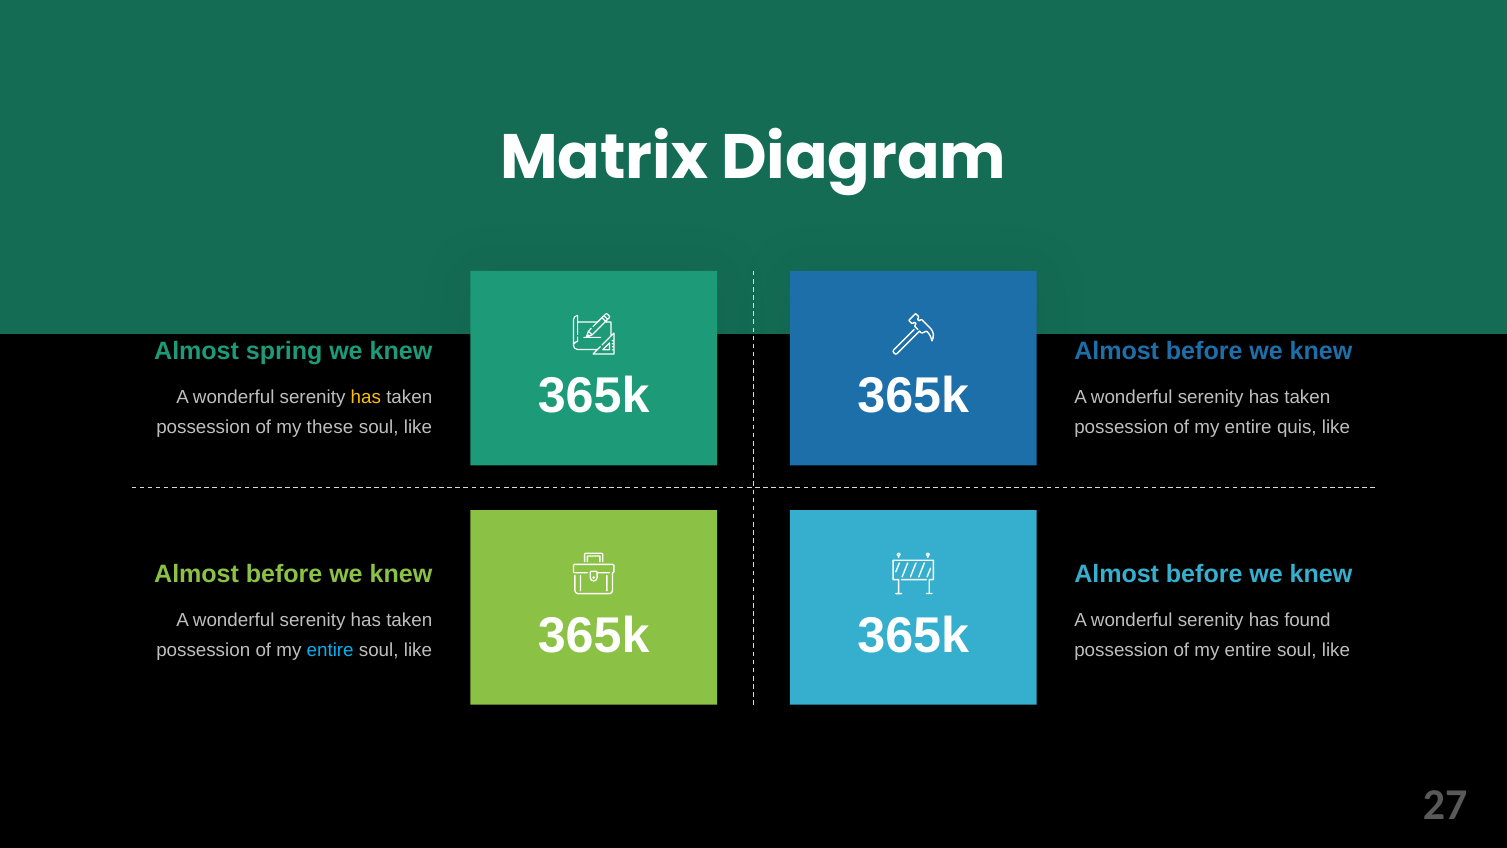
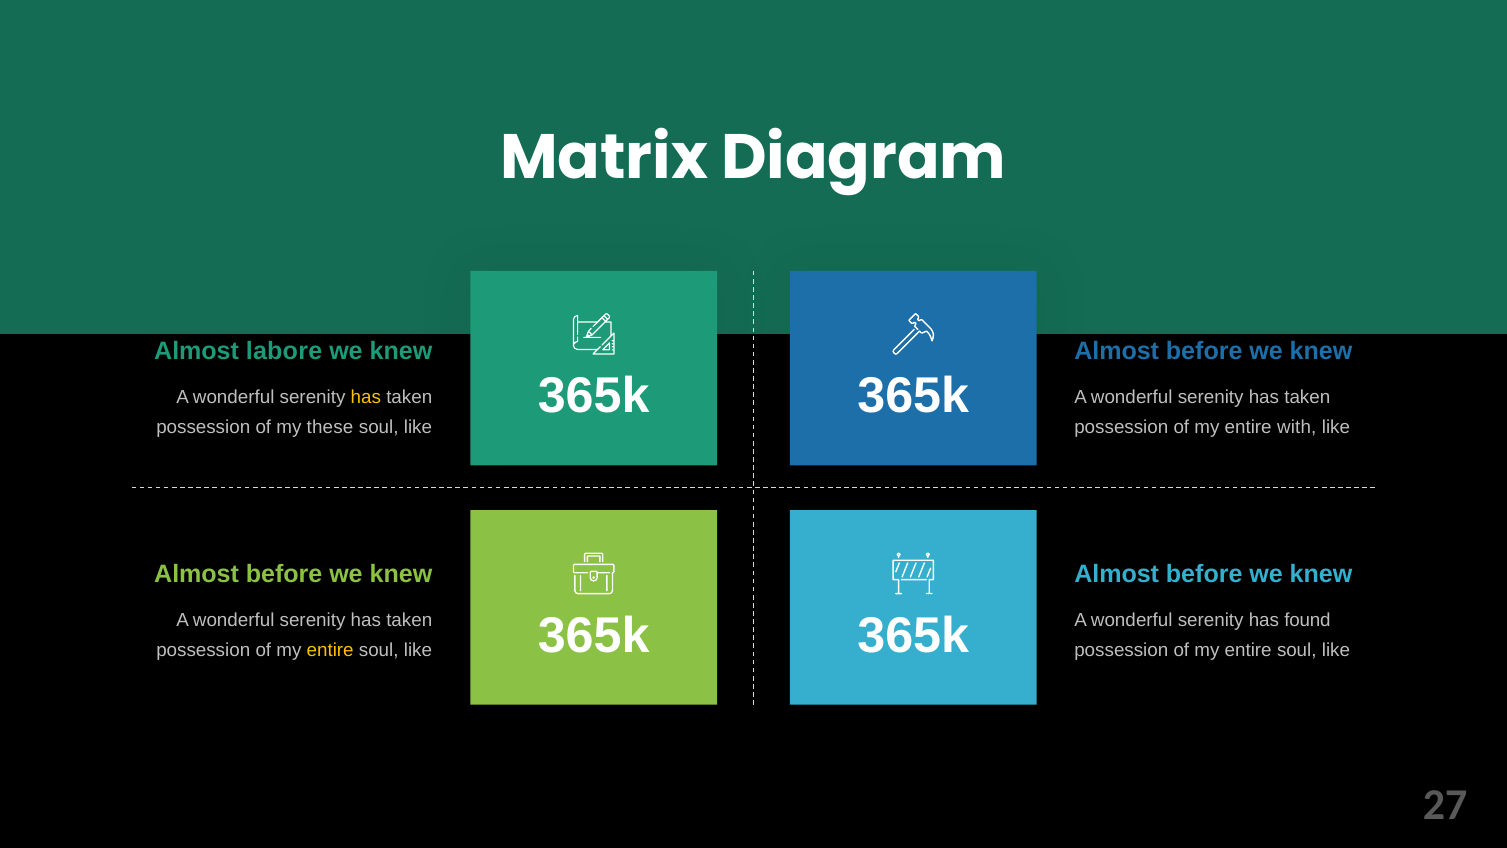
spring: spring -> labore
quis: quis -> with
entire at (330, 650) colour: light blue -> yellow
